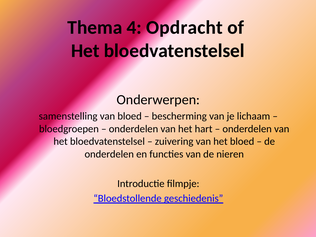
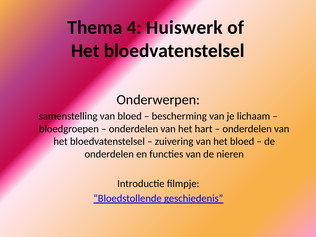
Opdracht: Opdracht -> Huiswerk
